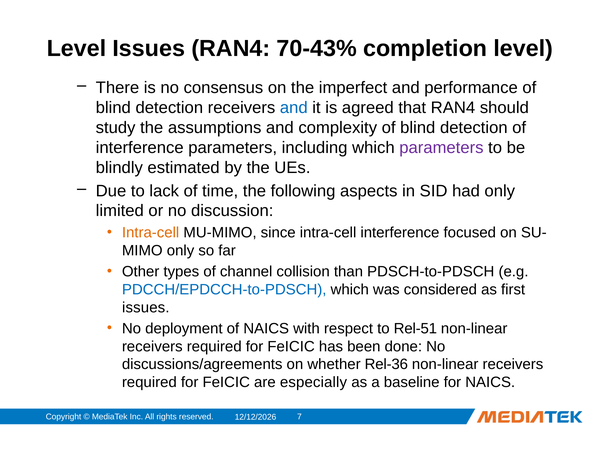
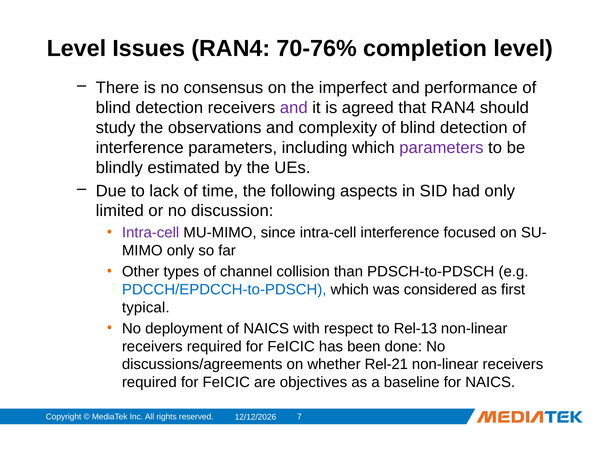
70-43%: 70-43% -> 70-76%
and at (294, 108) colour: blue -> purple
assumptions: assumptions -> observations
Intra-cell at (151, 233) colour: orange -> purple
issues at (146, 308): issues -> typical
Rel-51: Rel-51 -> Rel-13
Rel-36: Rel-36 -> Rel-21
especially: especially -> objectives
